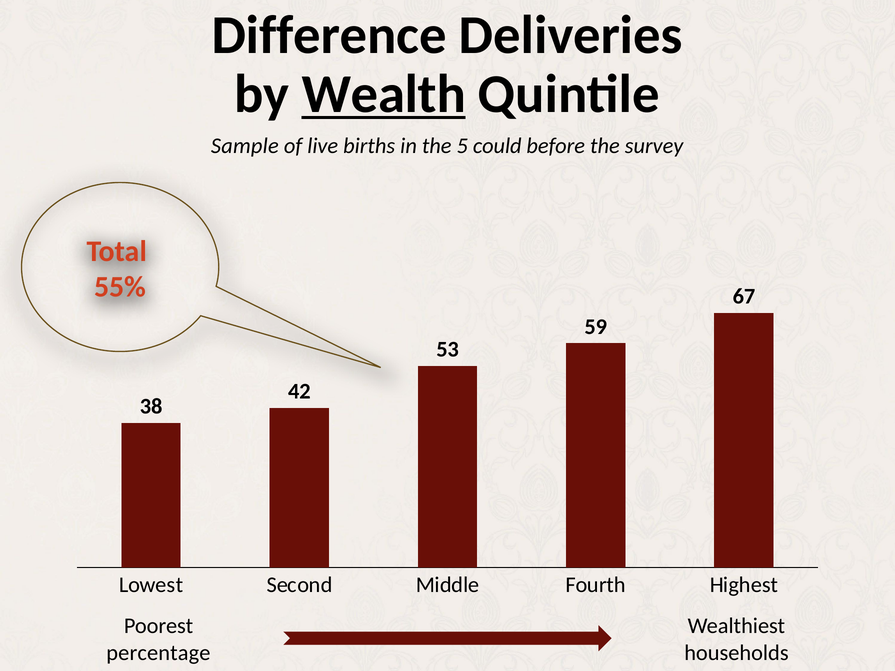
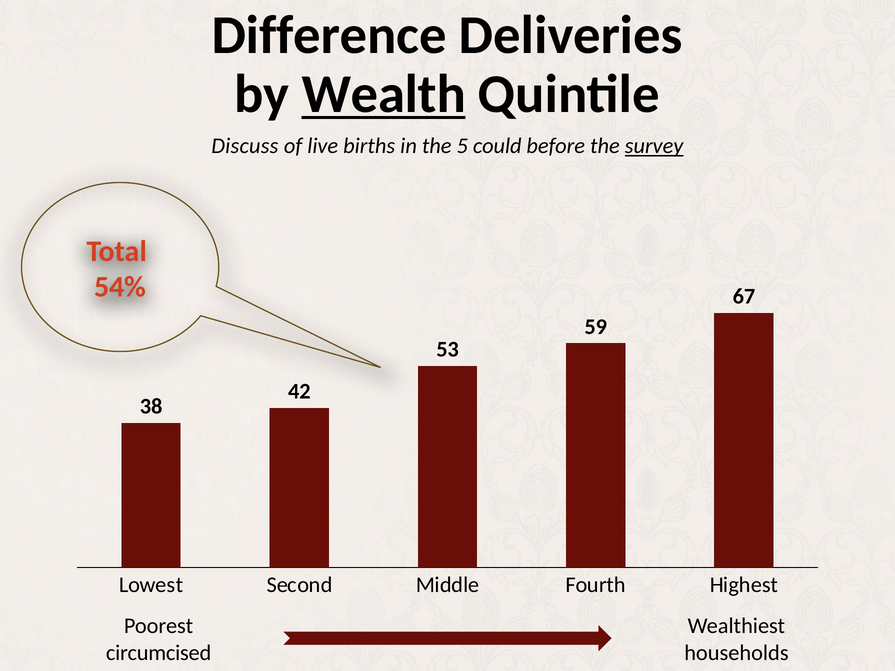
Sample: Sample -> Discuss
survey underline: none -> present
55%: 55% -> 54%
percentage: percentage -> circumcised
